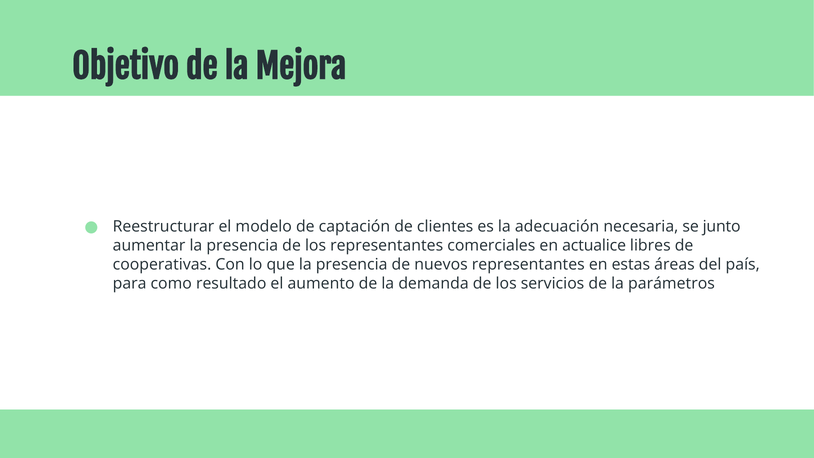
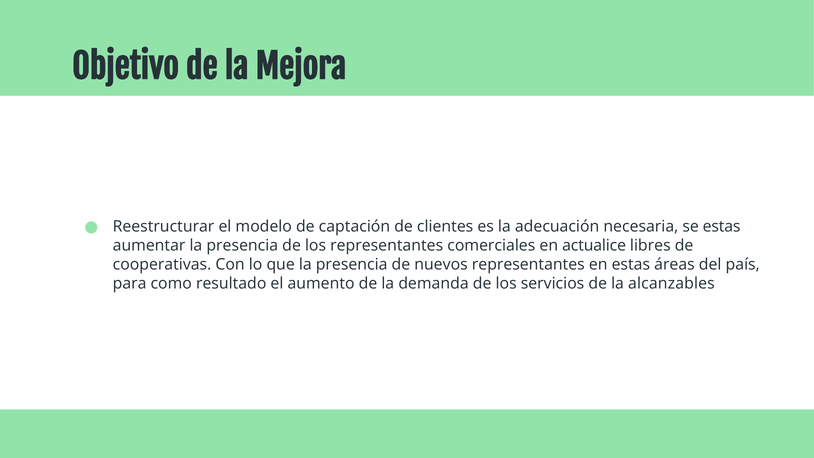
se junto: junto -> estas
parámetros: parámetros -> alcanzables
